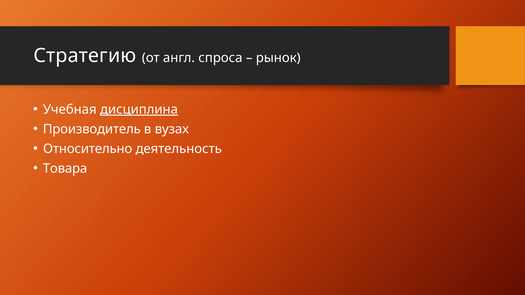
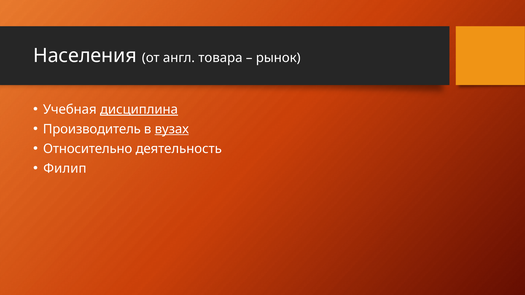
Стратегию: Стратегию -> Населения
спроса: спроса -> товара
вузах underline: none -> present
Товара: Товара -> Филип
